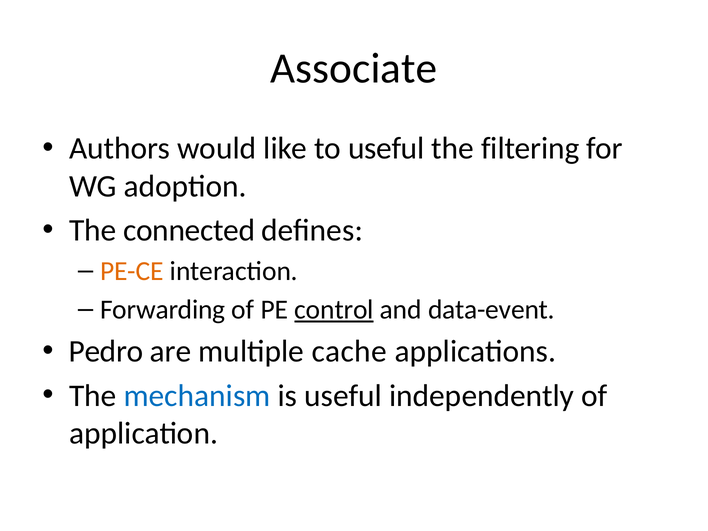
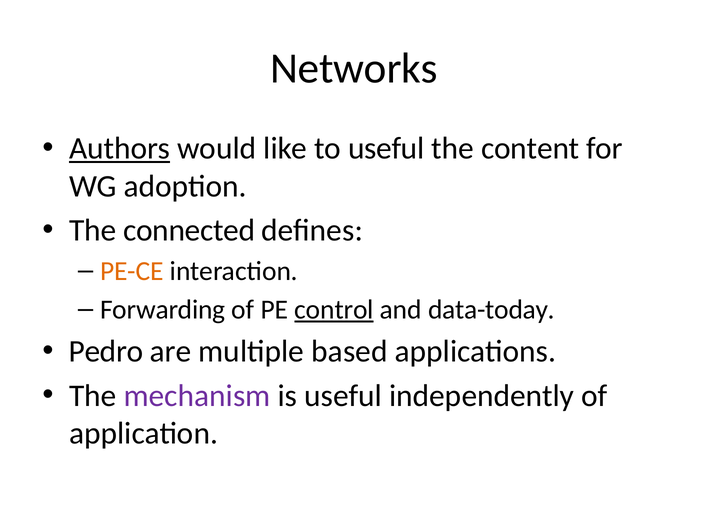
Associate: Associate -> Networks
Authors underline: none -> present
filtering: filtering -> content
data-event: data-event -> data-today
cache: cache -> based
mechanism colour: blue -> purple
